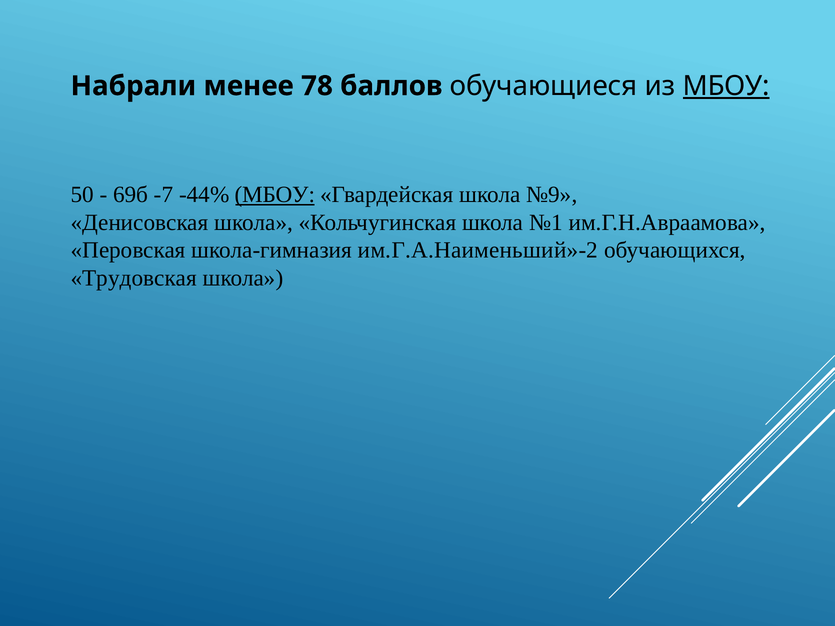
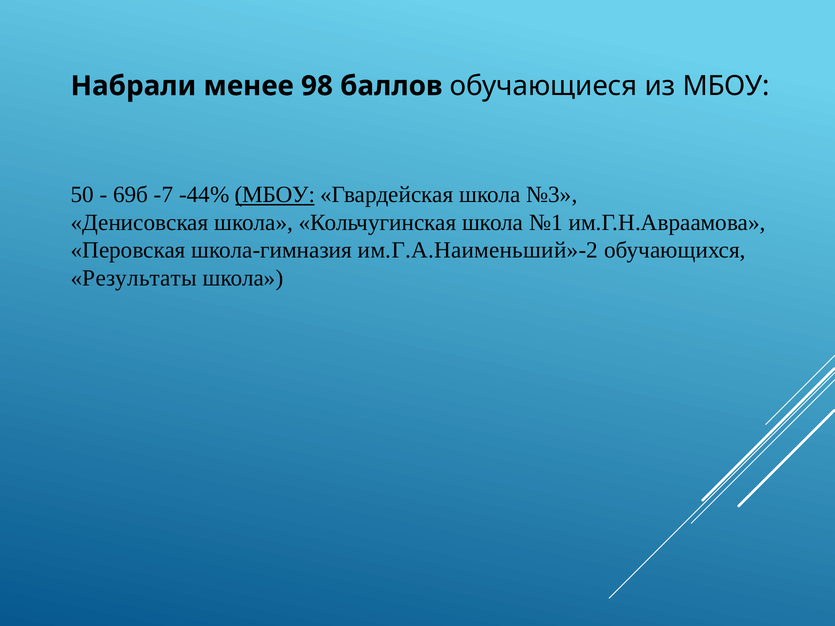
78: 78 -> 98
МБОУ at (726, 86) underline: present -> none
№9: №9 -> №3
Трудовская: Трудовская -> Результаты
